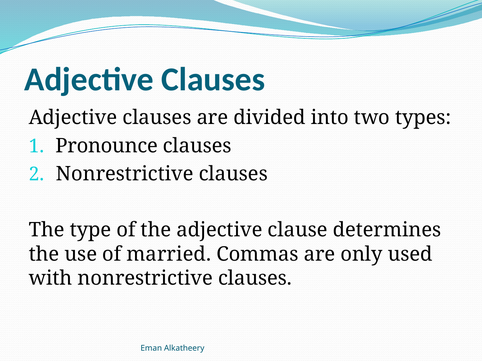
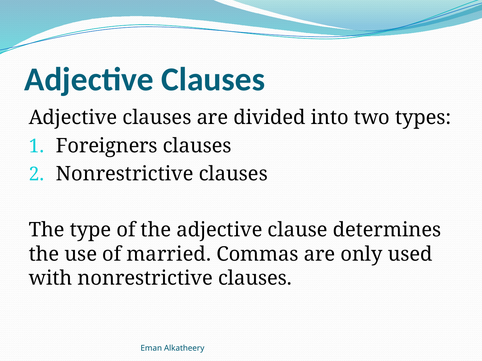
Pronounce: Pronounce -> Foreigners
